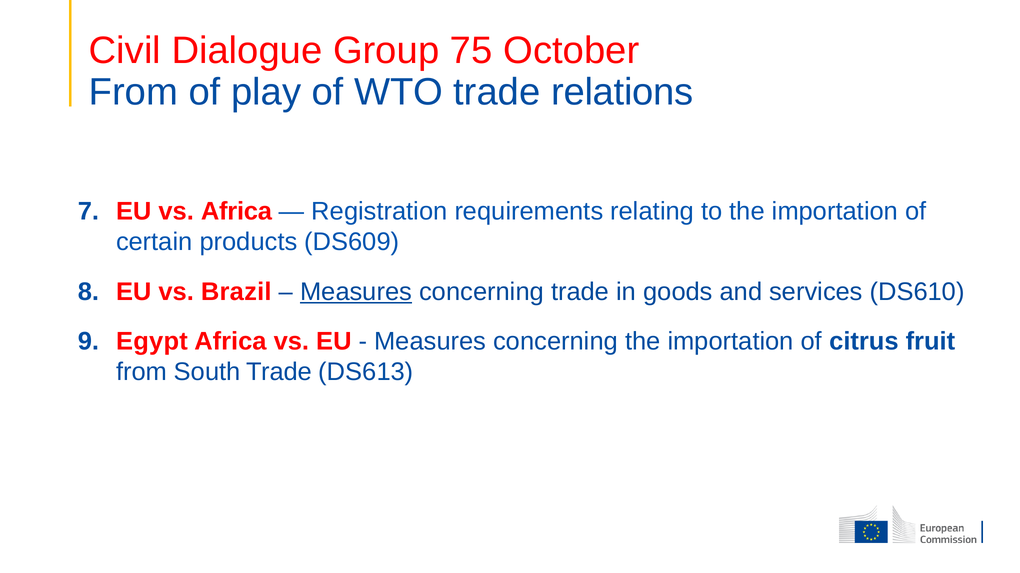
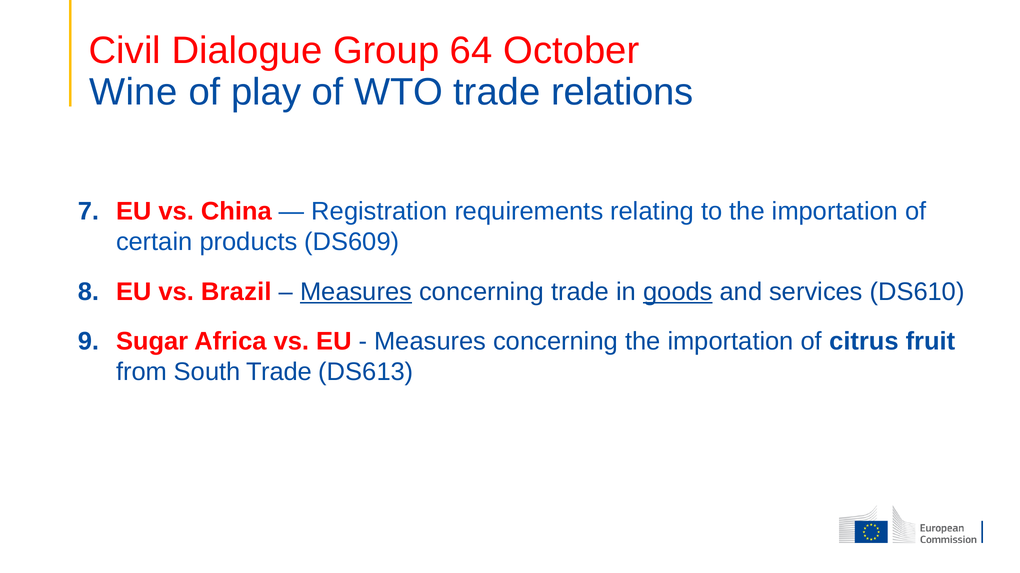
75: 75 -> 64
From at (133, 92): From -> Wine
vs Africa: Africa -> China
goods underline: none -> present
Egypt: Egypt -> Sugar
